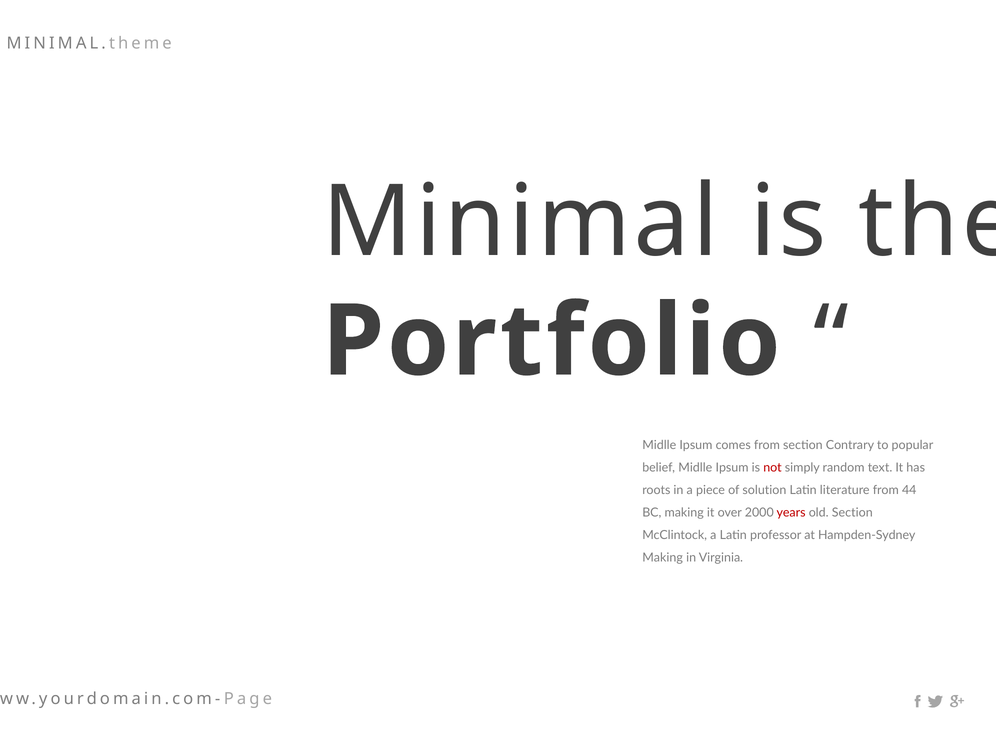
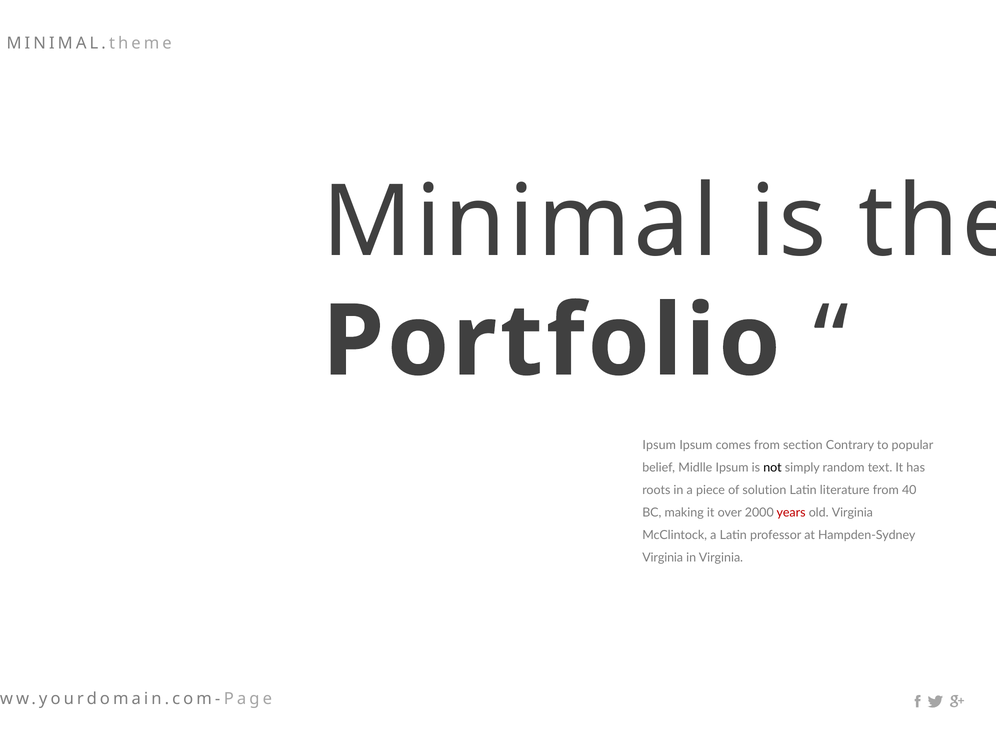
Midlle at (659, 445): Midlle -> Ipsum
not colour: red -> black
44: 44 -> 40
old Section: Section -> Virginia
Making at (663, 557): Making -> Virginia
